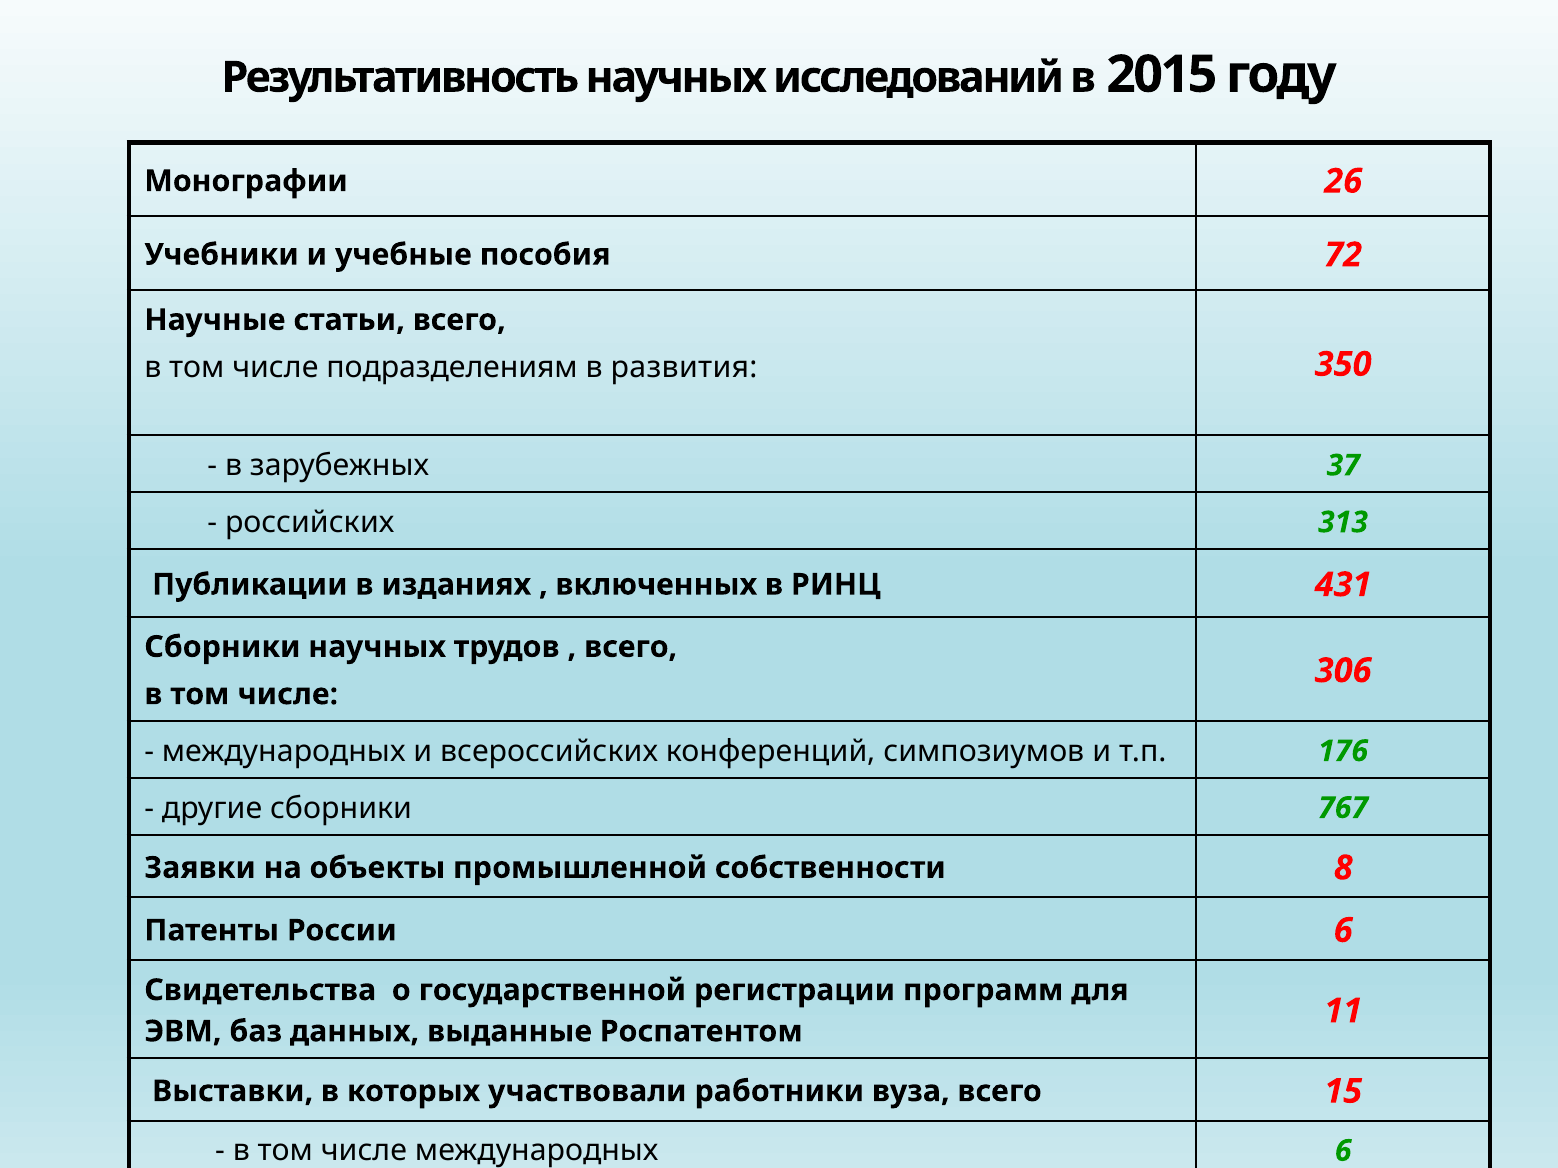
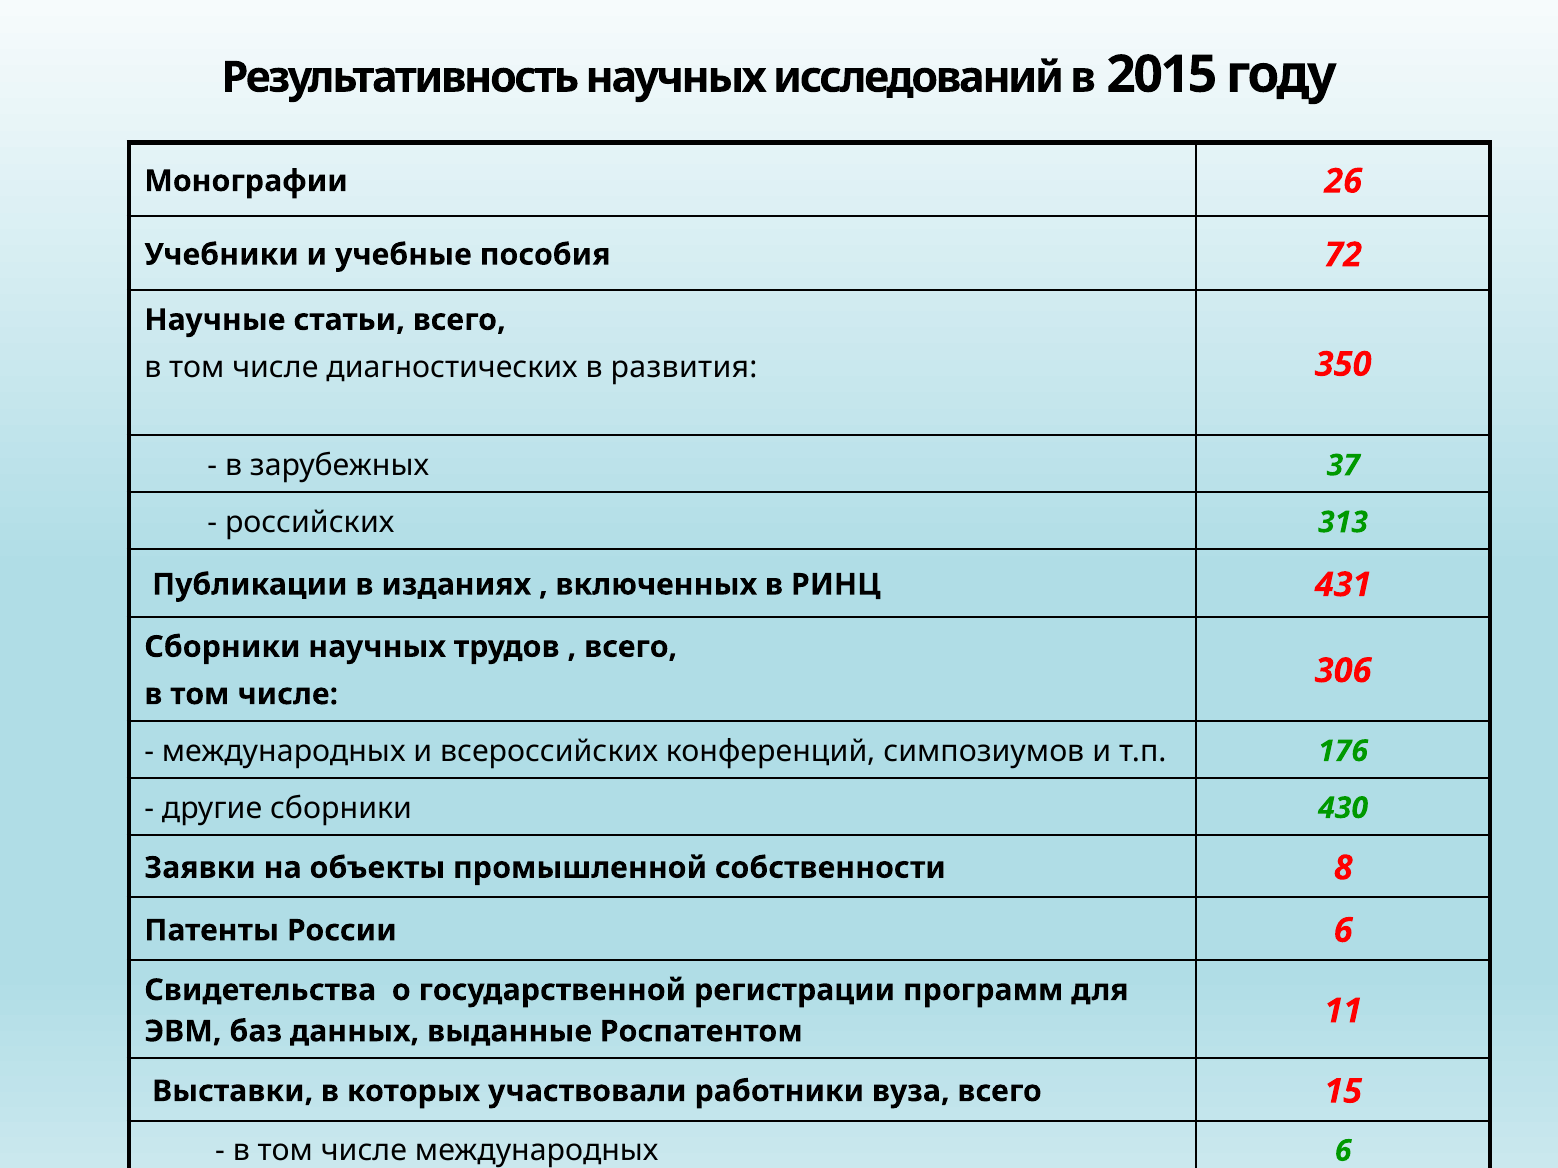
подразделениям: подразделениям -> диагностических
767: 767 -> 430
